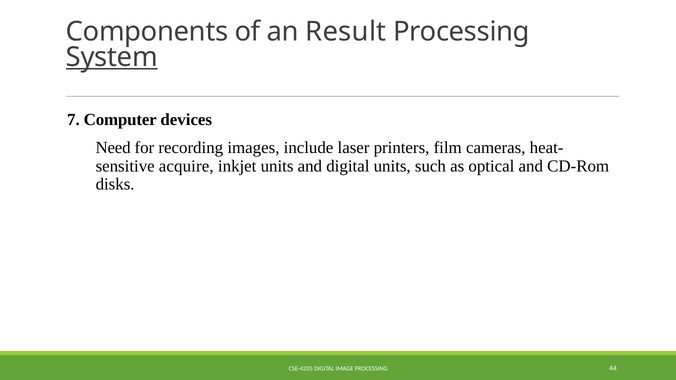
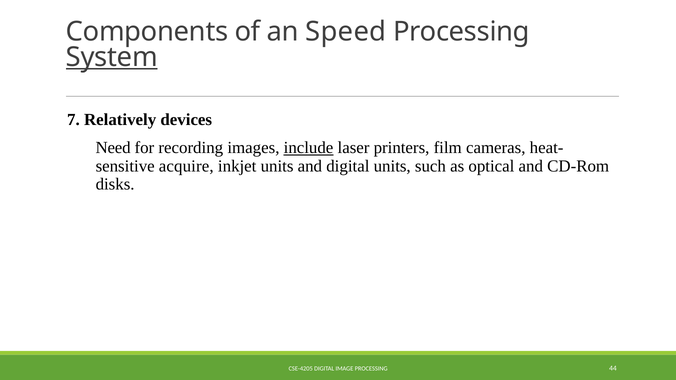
Result: Result -> Speed
Computer: Computer -> Relatively
include underline: none -> present
